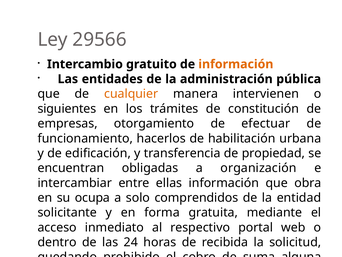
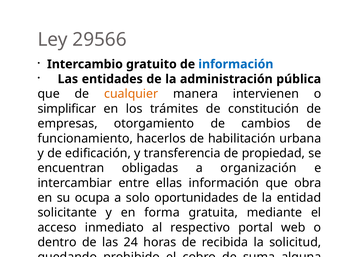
información at (236, 64) colour: orange -> blue
siguientes: siguientes -> simplificar
efectuar: efectuar -> cambios
comprendidos: comprendidos -> oportunidades
